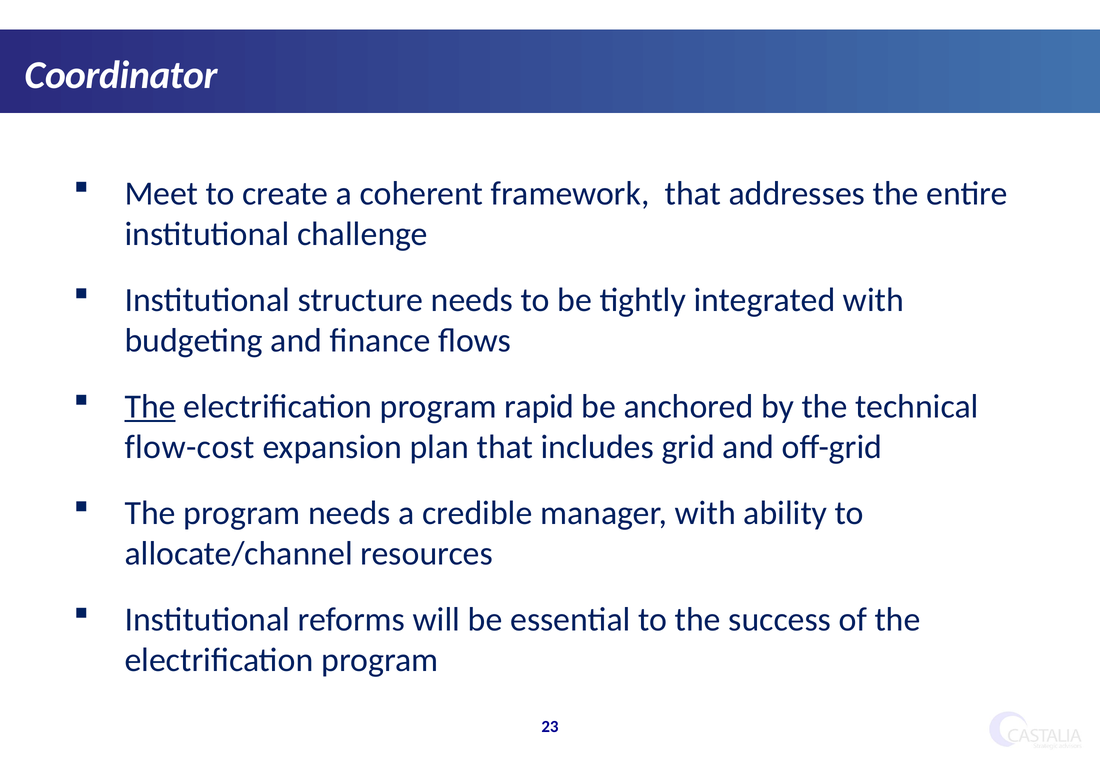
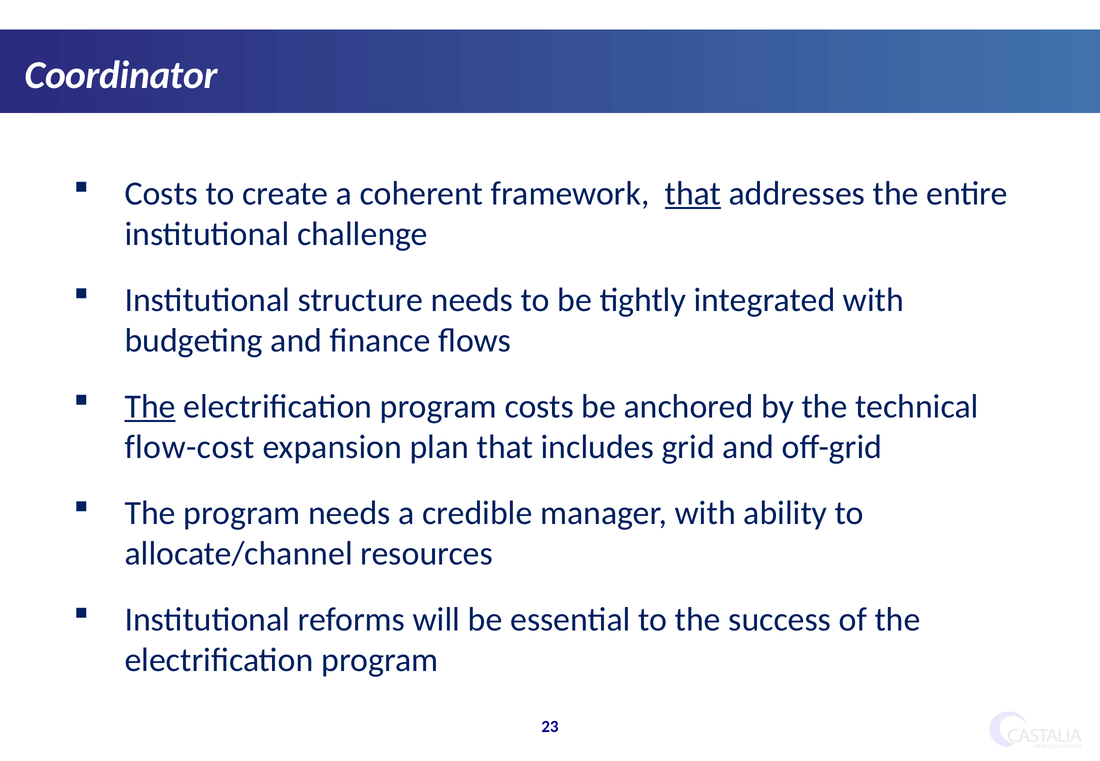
Meet at (161, 194): Meet -> Costs
that at (693, 194) underline: none -> present
program rapid: rapid -> costs
